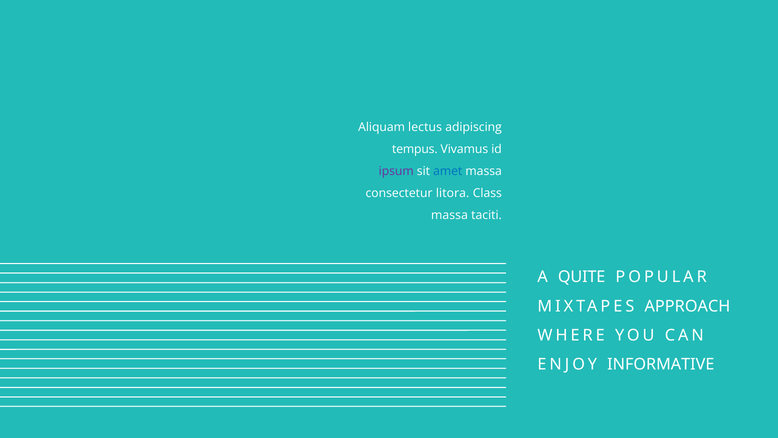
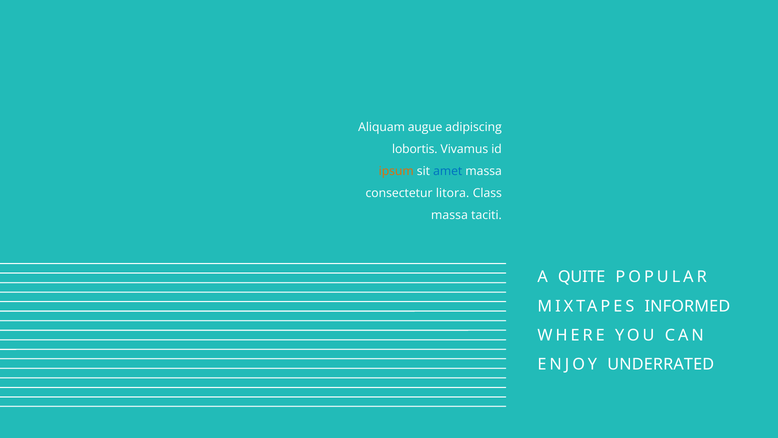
lectus: lectus -> augue
tempus: tempus -> lobortis
ipsum colour: purple -> orange
APPROACH: APPROACH -> INFORMED
INFORMATIVE: INFORMATIVE -> UNDERRATED
